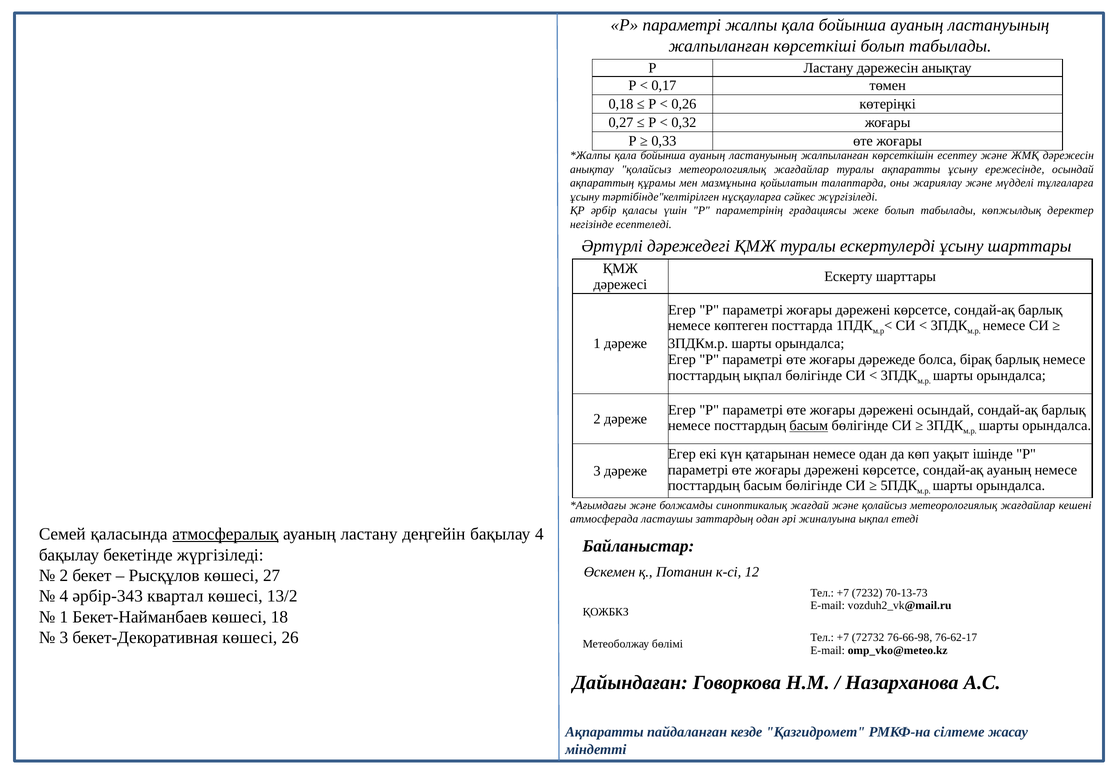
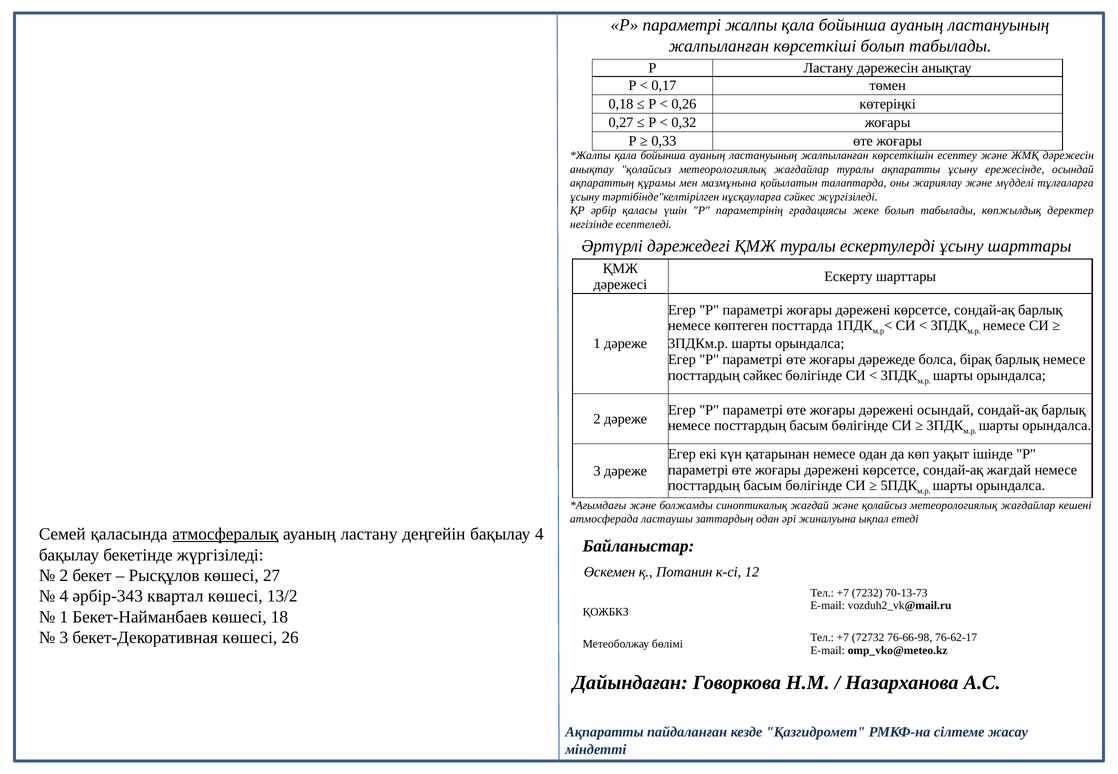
посттардың ықпал: ықпал -> сәйкес
басым at (809, 426) underline: present -> none
сондай-ақ ауаның: ауаның -> жағдай
